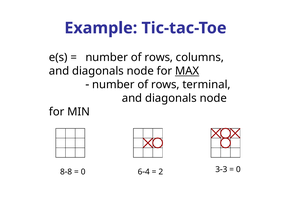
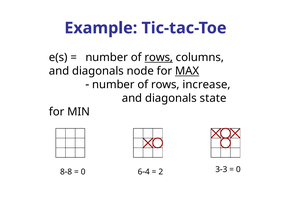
rows at (159, 58) underline: none -> present
terminal: terminal -> increase
node at (213, 98): node -> state
